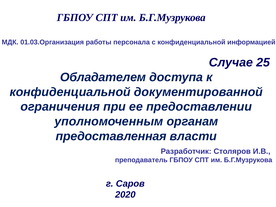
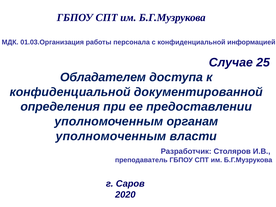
ограничения: ограничения -> определения
предоставленная at (111, 136): предоставленная -> уполномоченным
